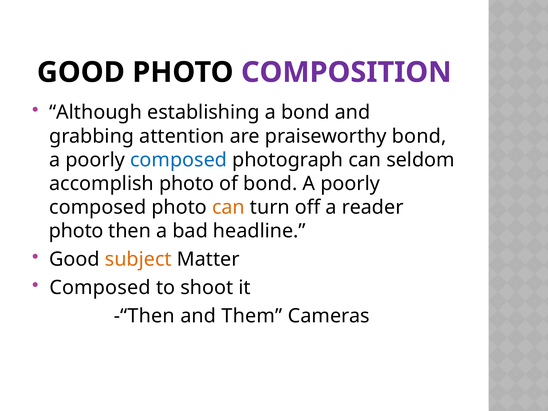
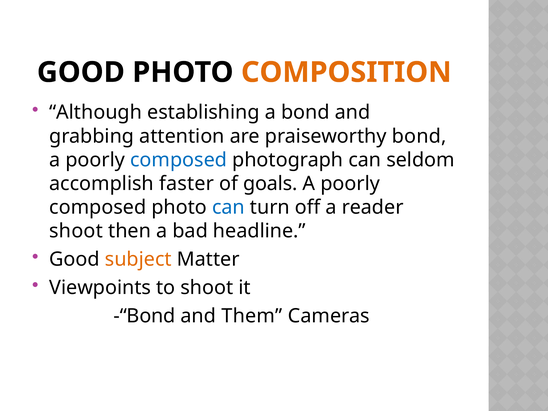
COMPOSITION colour: purple -> orange
accomplish photo: photo -> faster
of bond: bond -> goals
can at (228, 207) colour: orange -> blue
photo at (76, 231): photo -> shoot
Composed at (100, 288): Composed -> Viewpoints
-“Then: -“Then -> -“Bond
